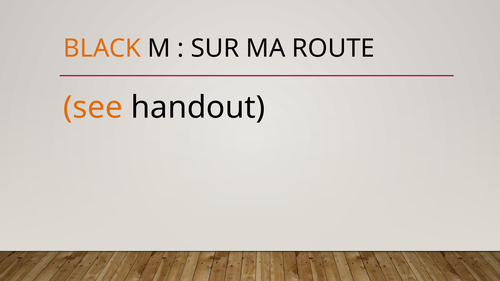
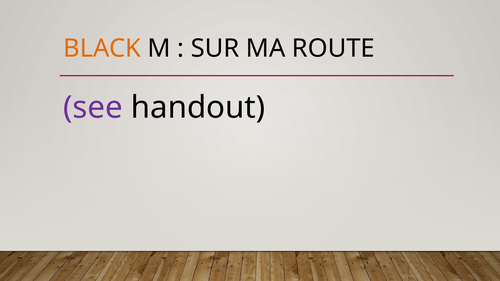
see colour: orange -> purple
